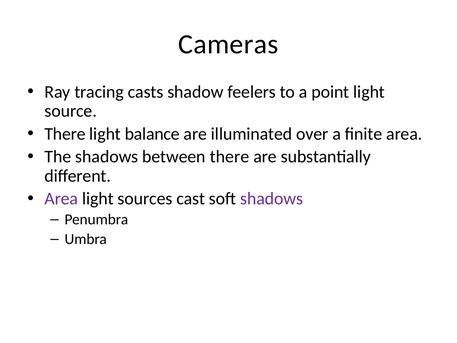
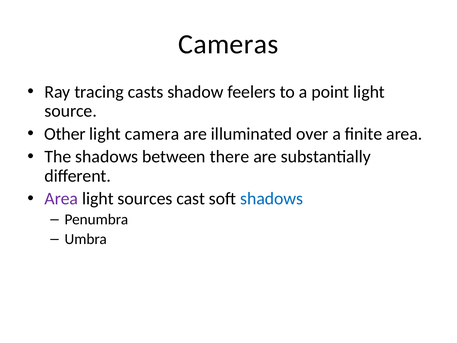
There at (65, 134): There -> Other
balance: balance -> camera
shadows at (272, 198) colour: purple -> blue
